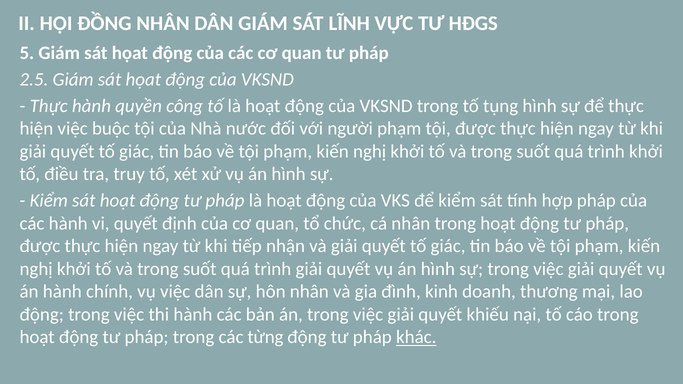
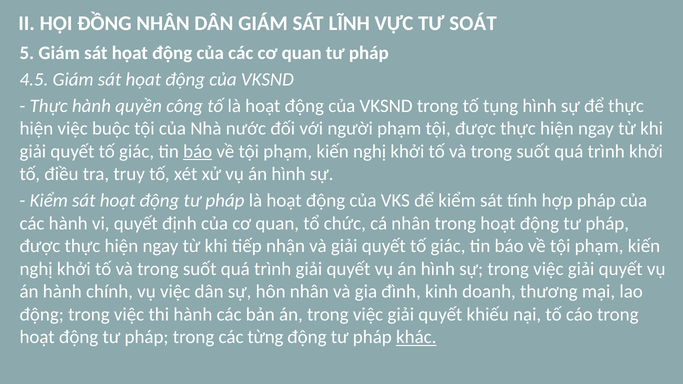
HĐGS: HĐGS -> SOÁT
2.5: 2.5 -> 4.5
báo at (198, 151) underline: none -> present
